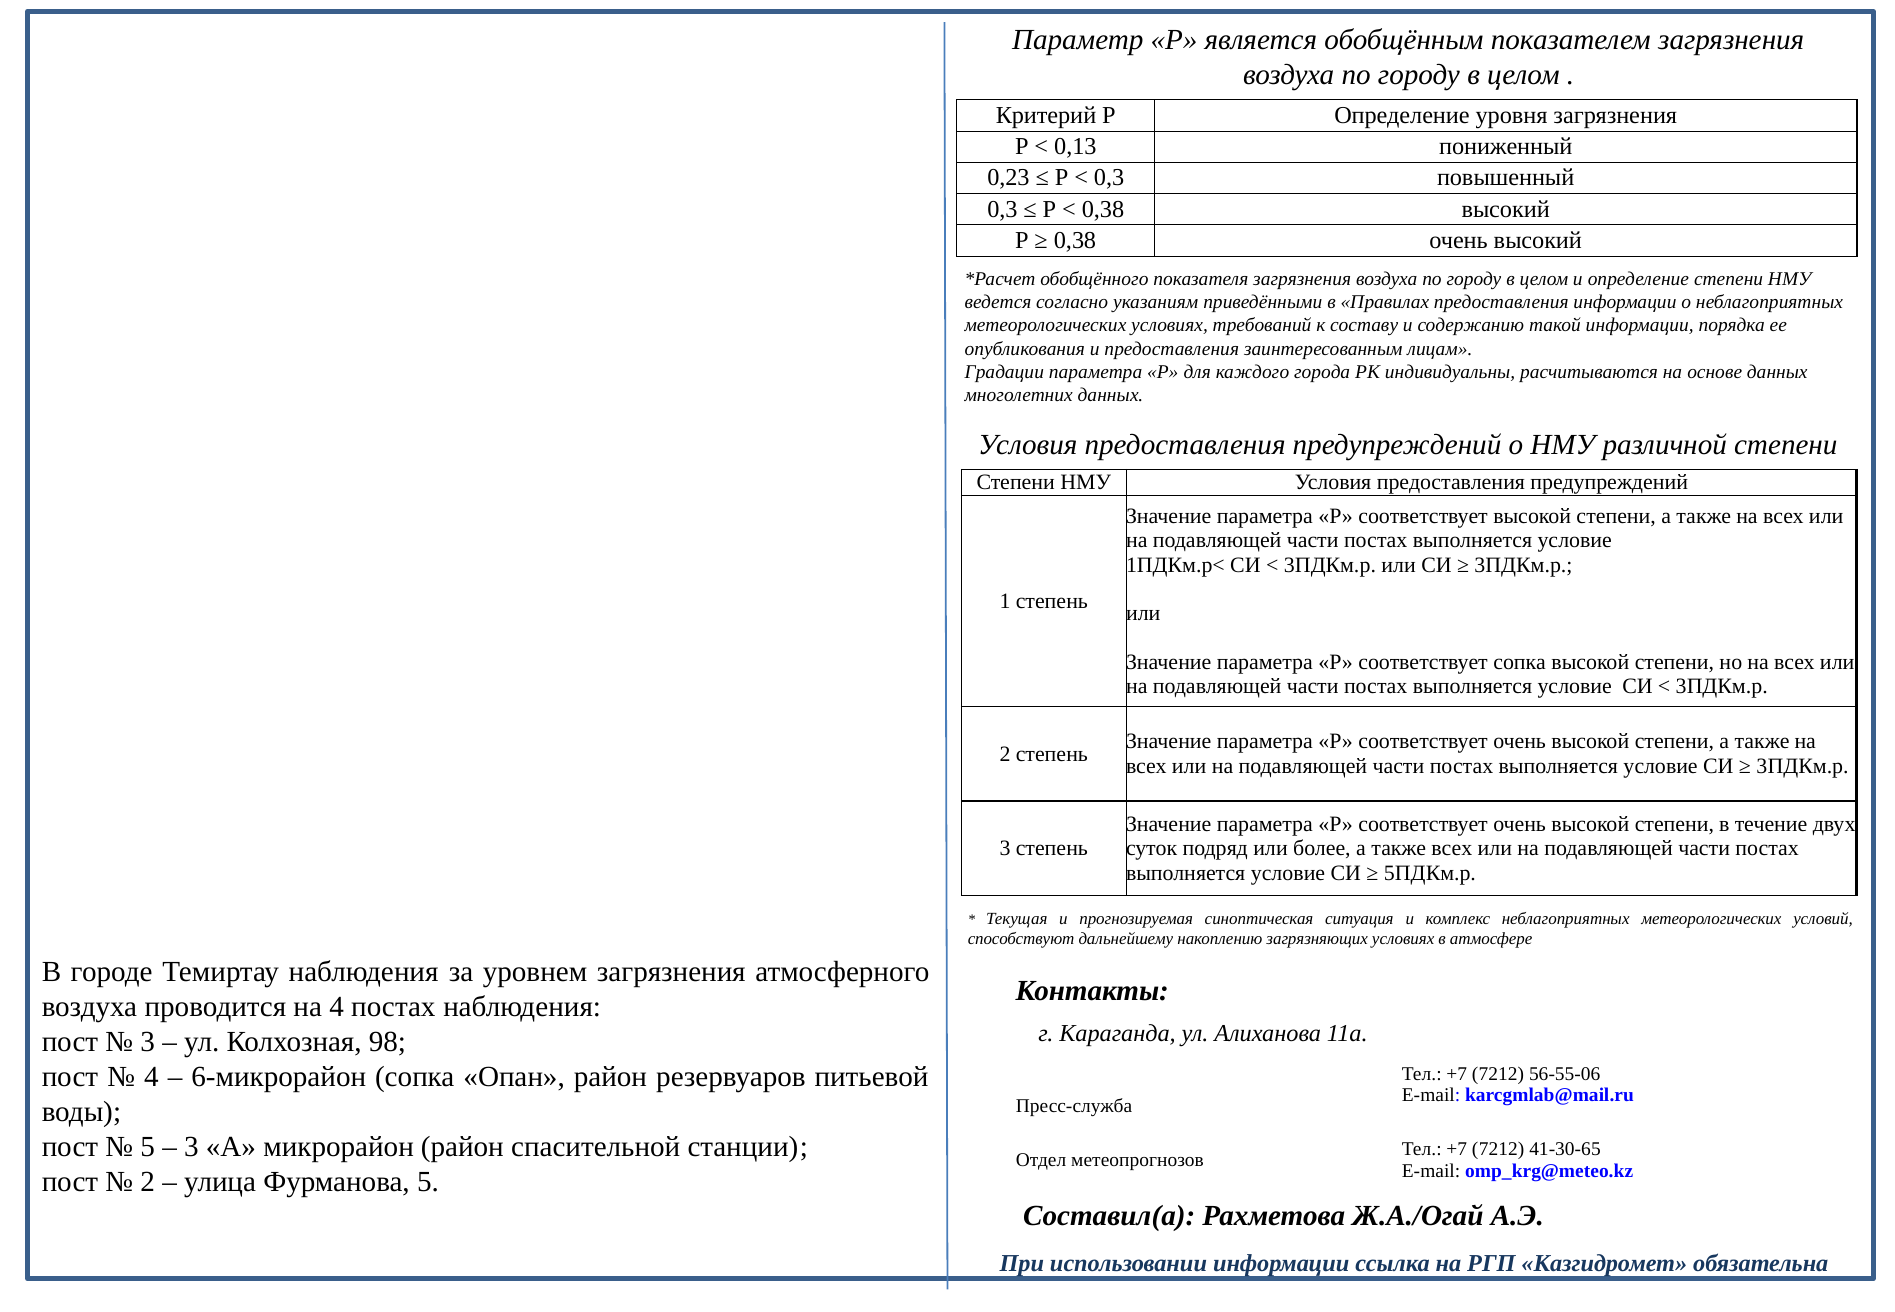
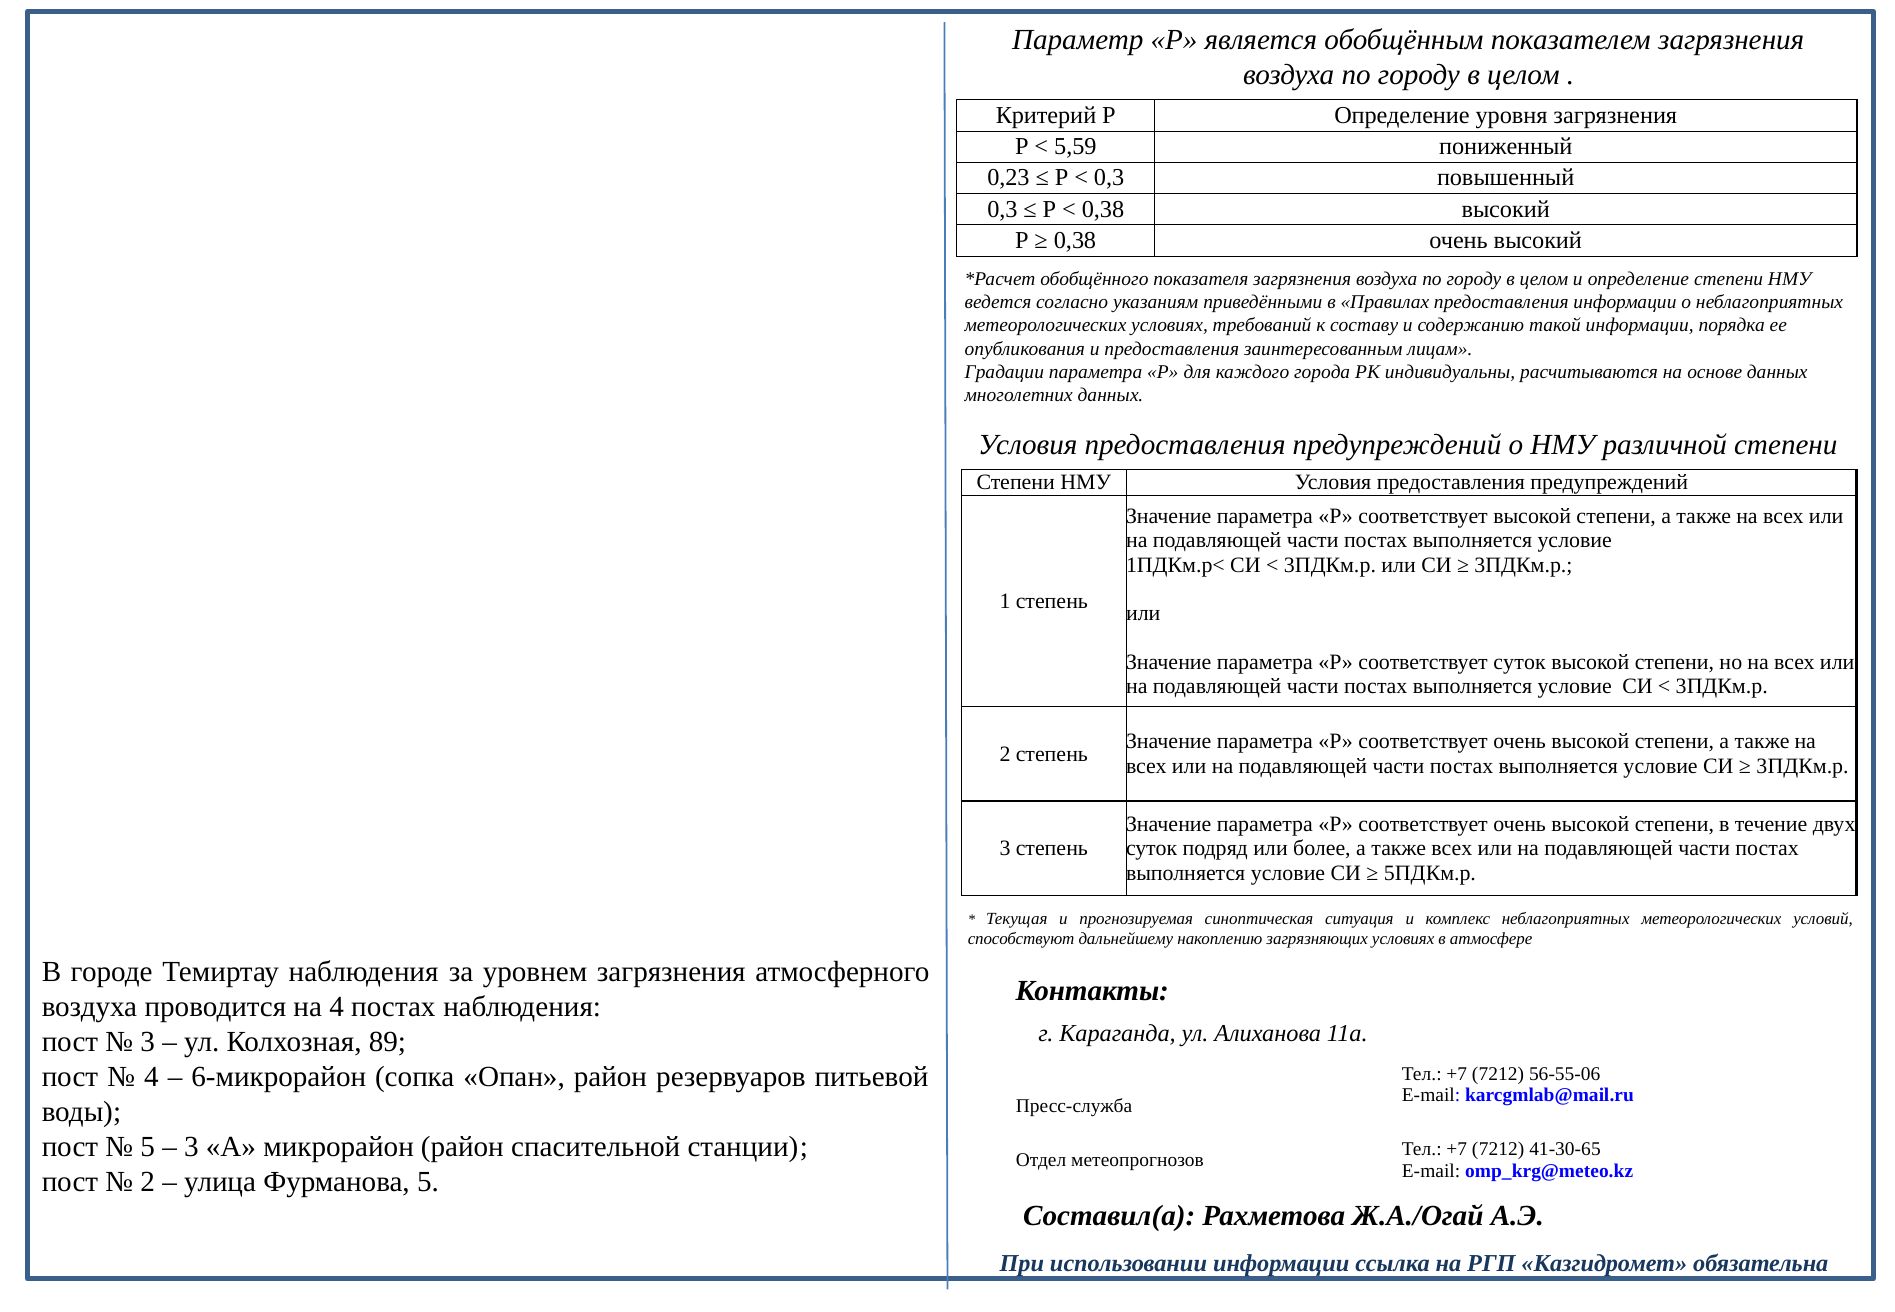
0,13: 0,13 -> 5,59
соответствует сопка: сопка -> суток
98: 98 -> 89
